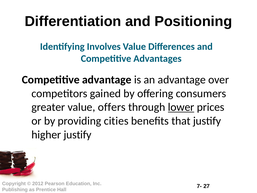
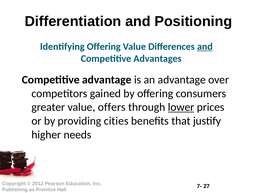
Identifying Involves: Involves -> Offering
and at (205, 47) underline: none -> present
higher justify: justify -> needs
